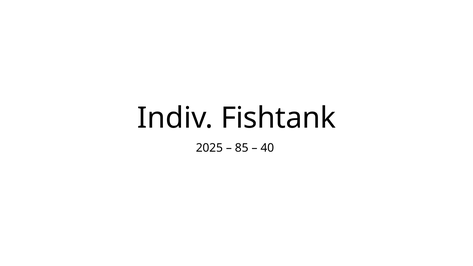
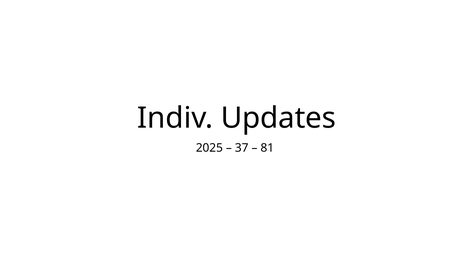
Fishtank: Fishtank -> Updates
85: 85 -> 37
40: 40 -> 81
